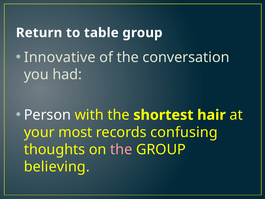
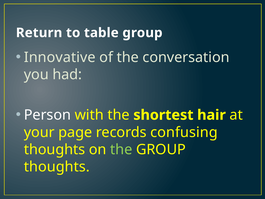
most: most -> page
the at (121, 149) colour: pink -> light green
believing at (57, 167): believing -> thoughts
